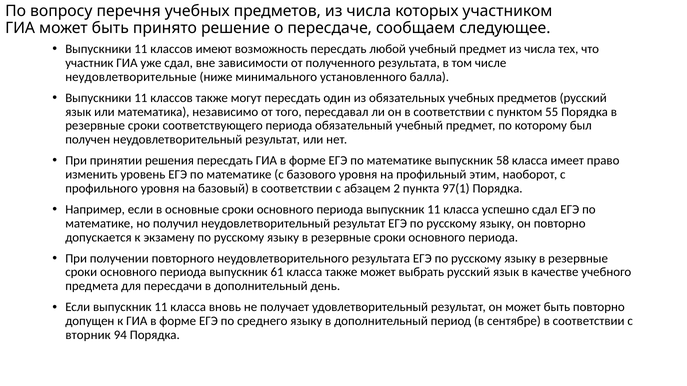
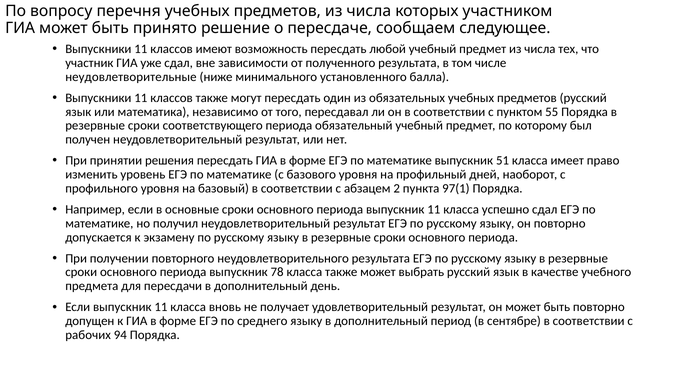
58: 58 -> 51
этим: этим -> дней
61: 61 -> 78
вторник: вторник -> рабочих
